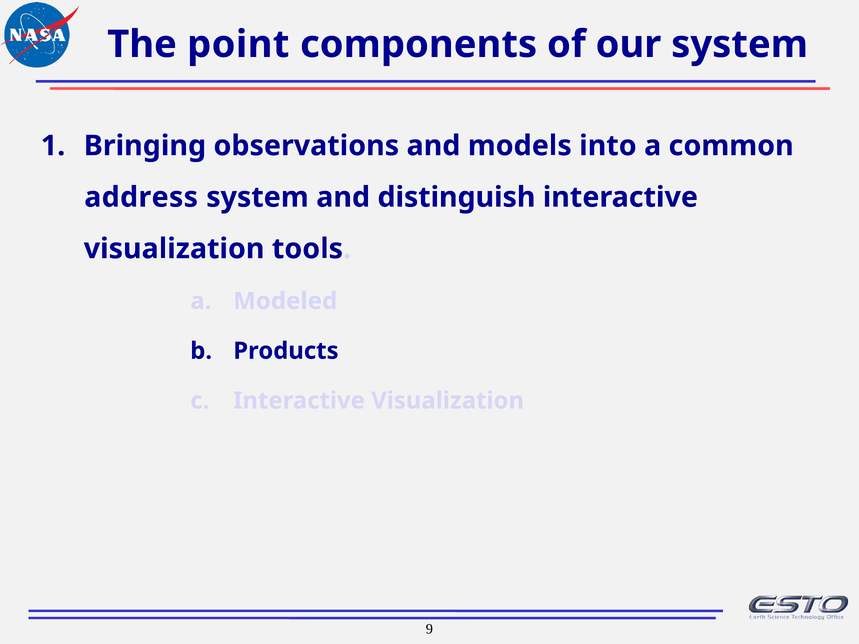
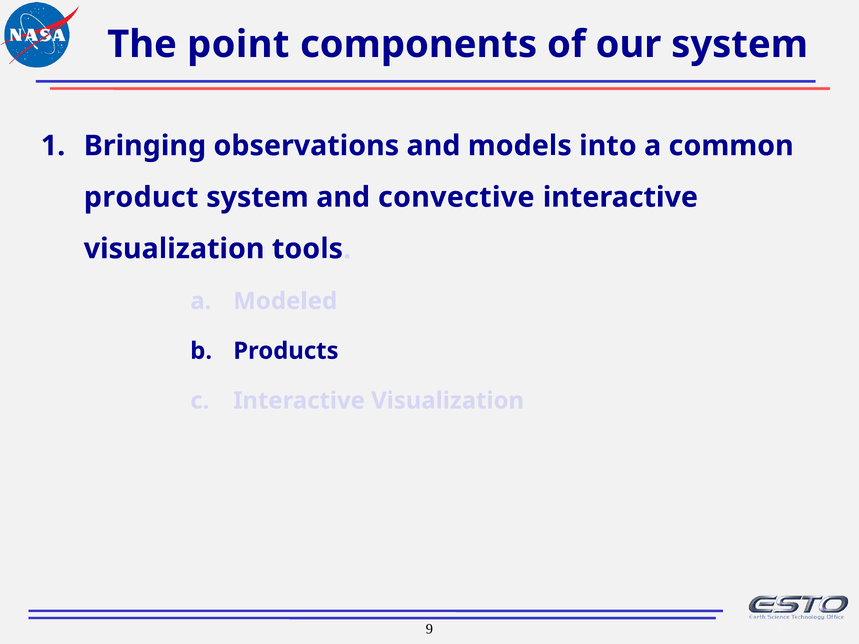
address: address -> product
distinguish: distinguish -> convective
